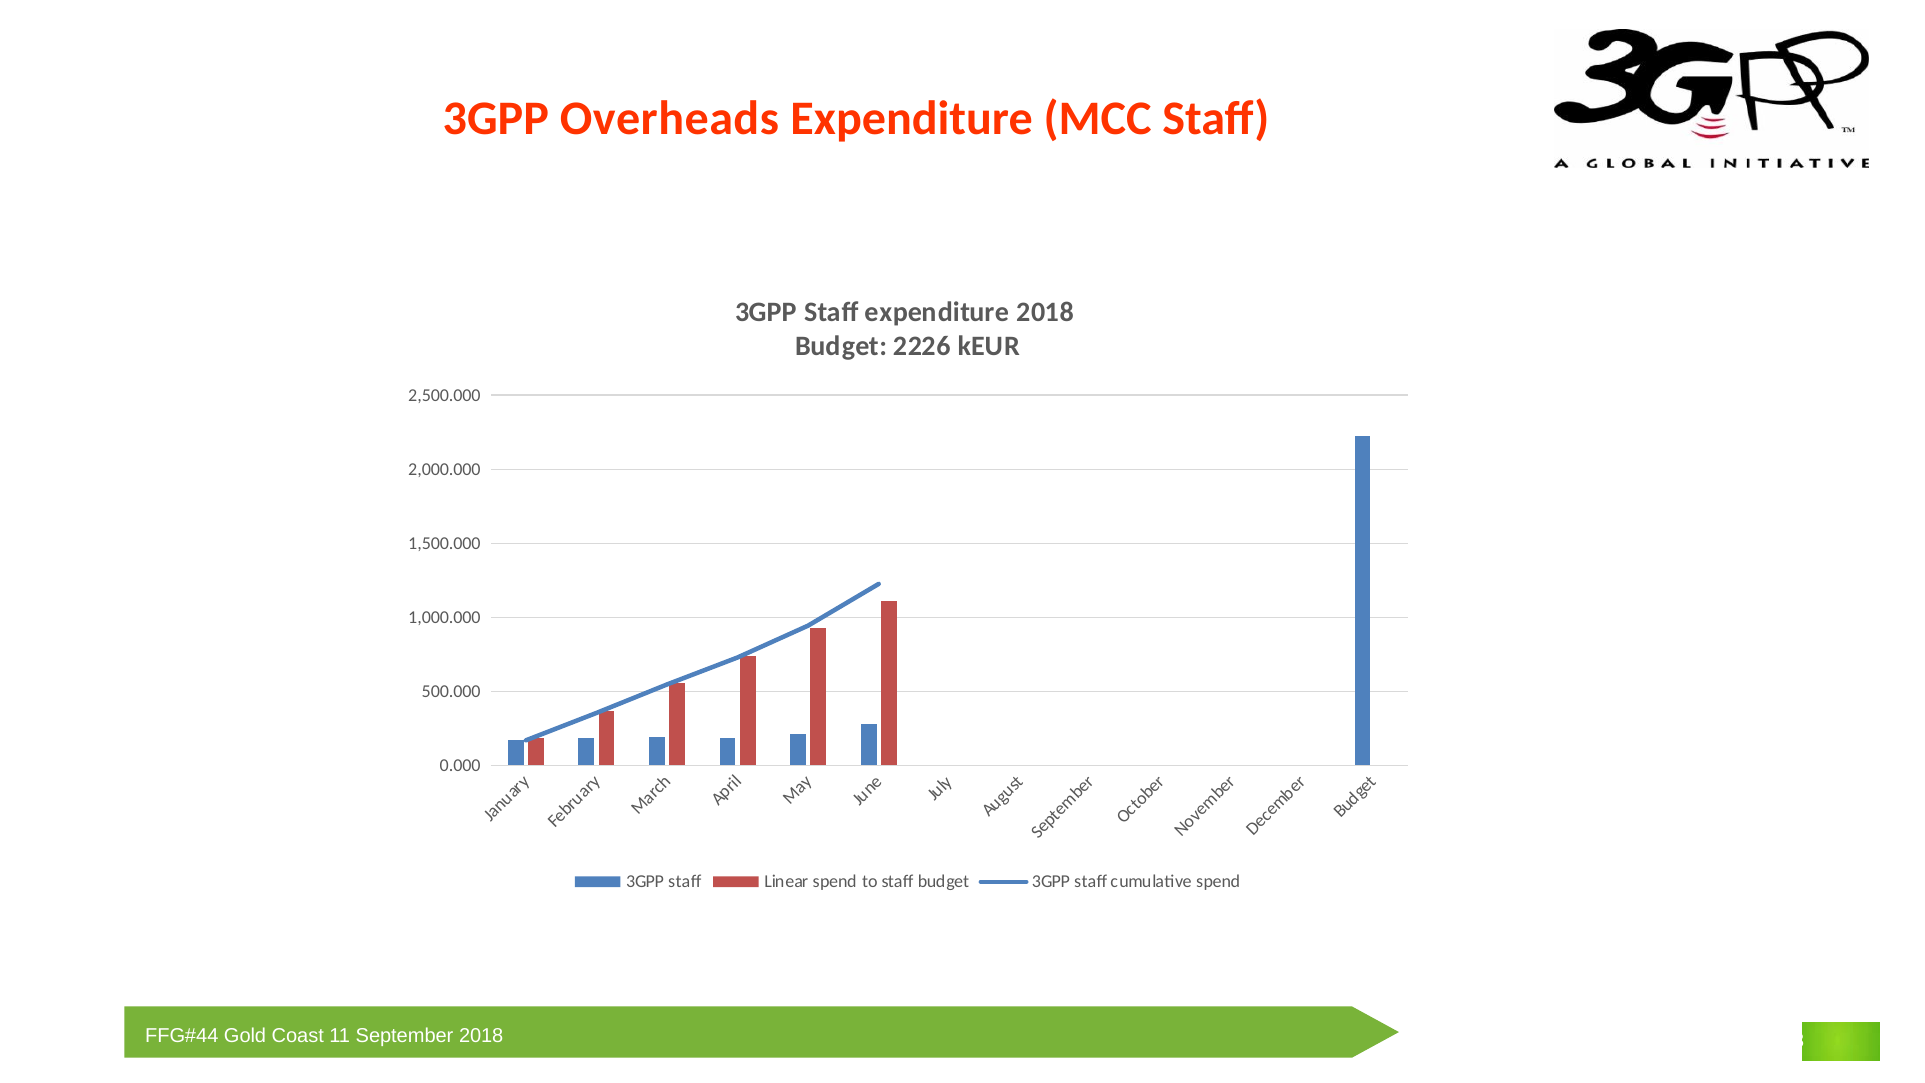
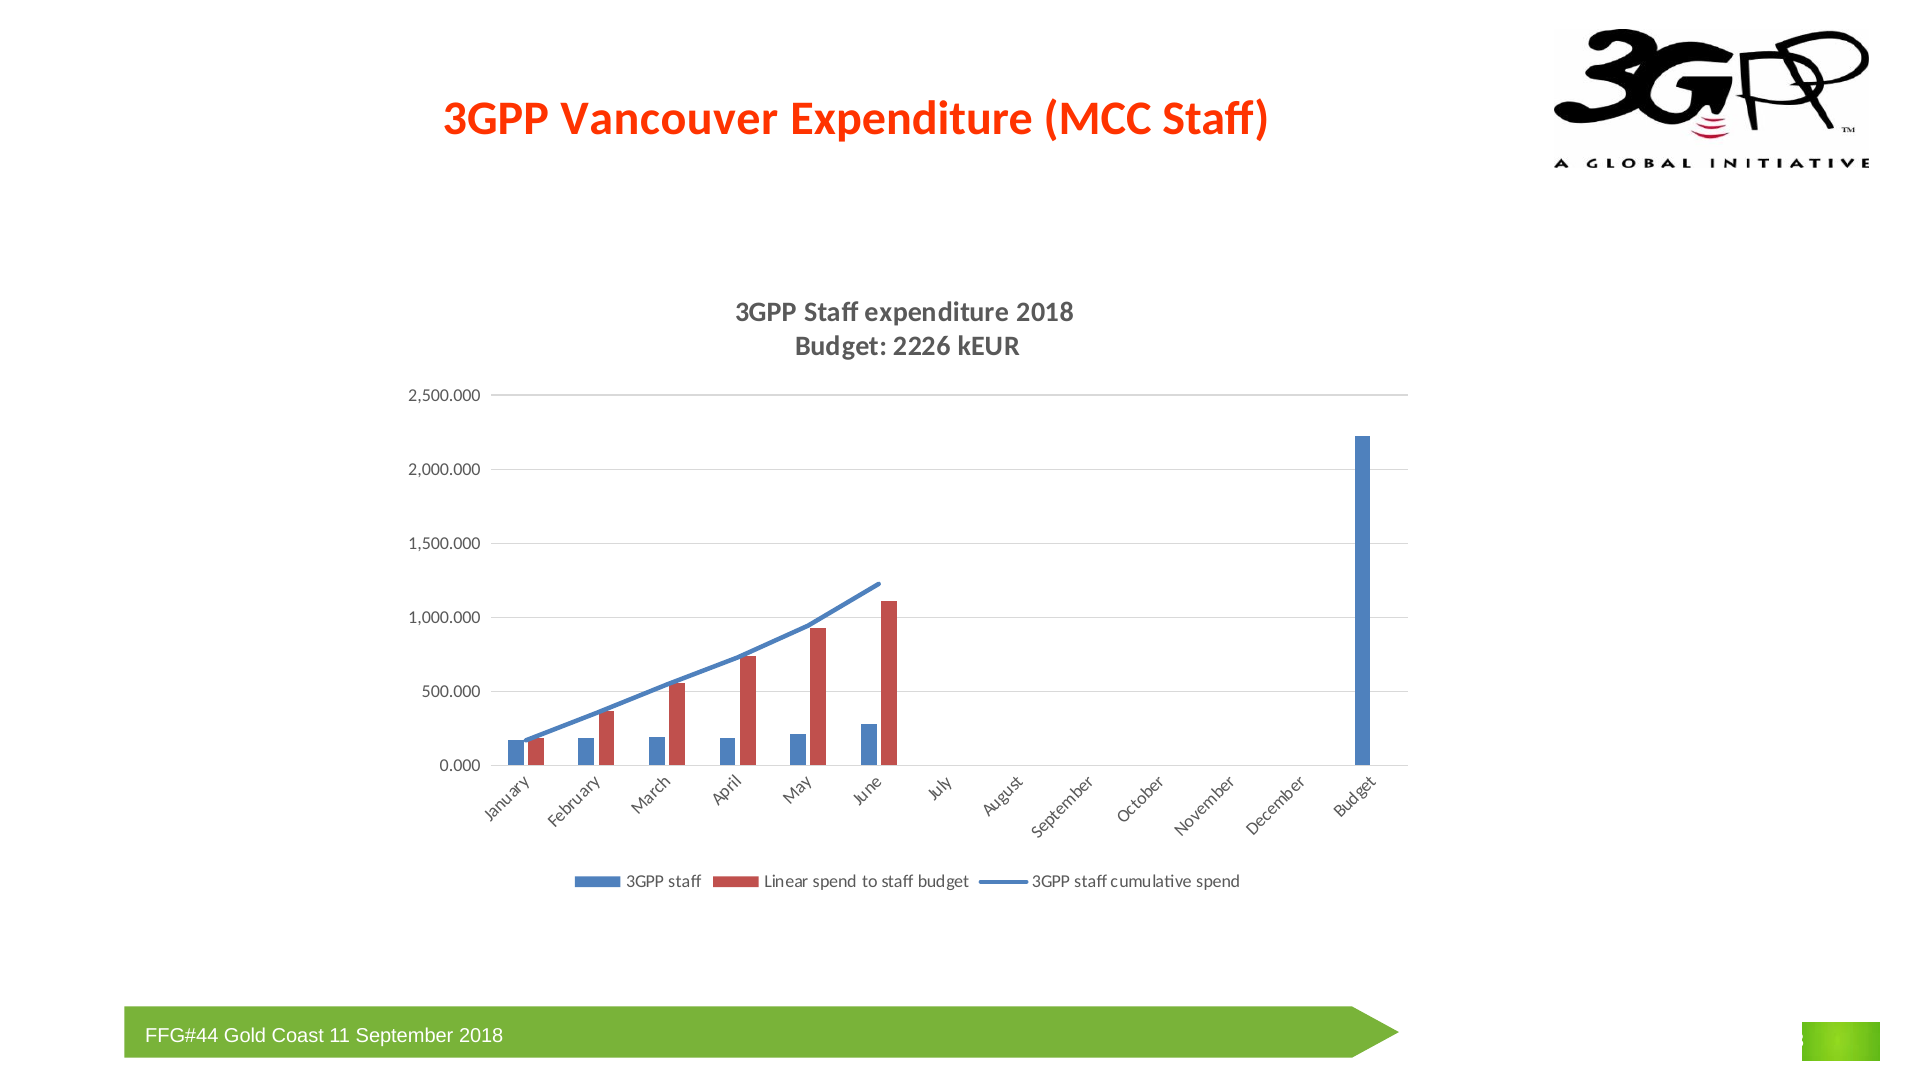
Overheads: Overheads -> Vancouver
